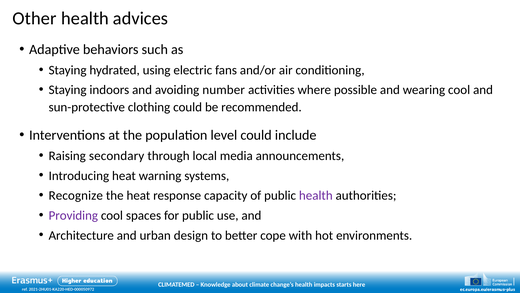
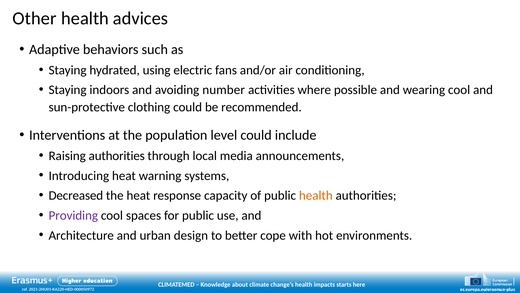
Raising secondary: secondary -> authorities
Recognize: Recognize -> Decreased
health at (316, 195) colour: purple -> orange
